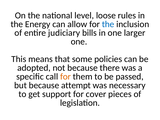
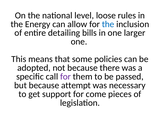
judiciary: judiciary -> detailing
for at (65, 77) colour: orange -> purple
cover: cover -> come
